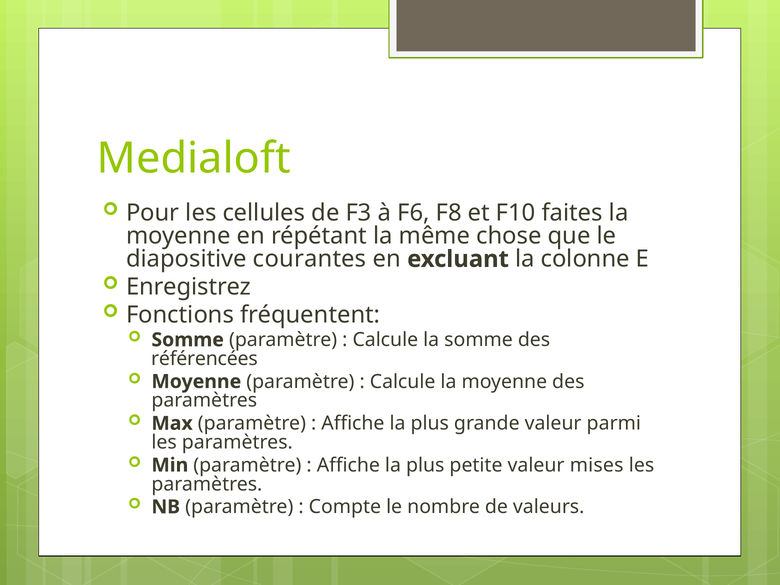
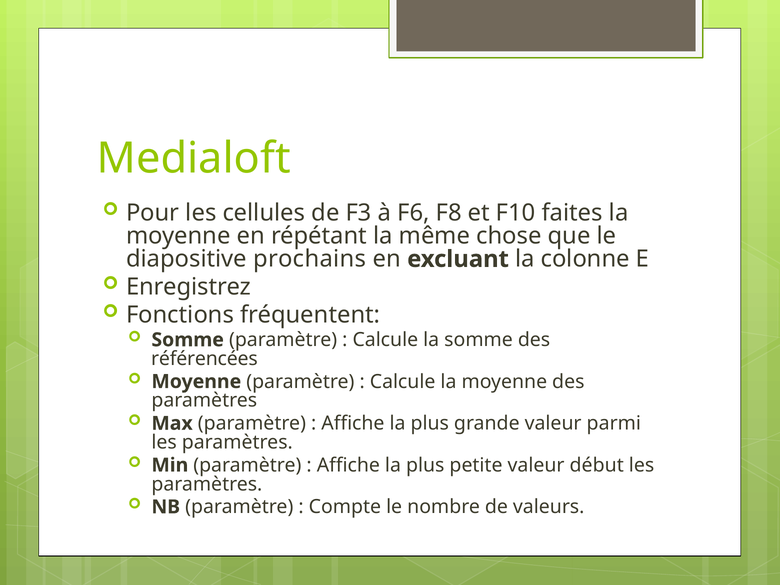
courantes: courantes -> prochains
mises: mises -> début
